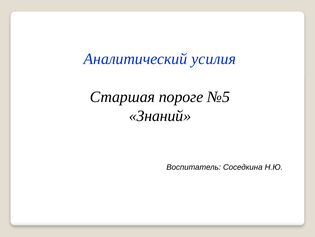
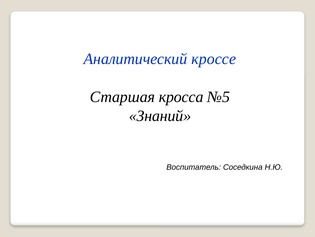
усилия: усилия -> кроссе
пороге: пороге -> кросса
